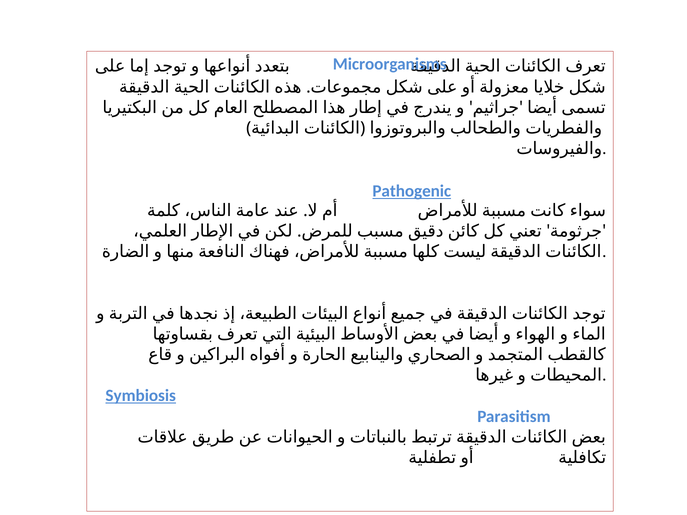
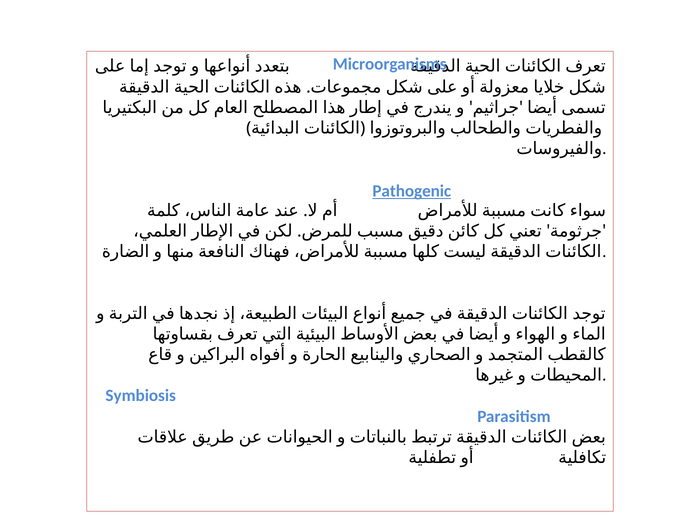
Symbiosis underline: present -> none
